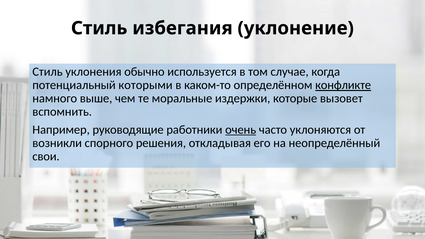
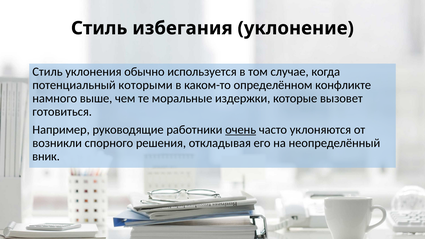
конфликте underline: present -> none
вспомнить: вспомнить -> готовиться
свои: свои -> вник
